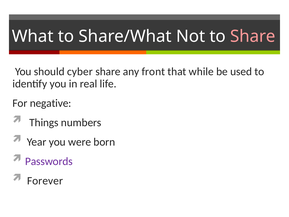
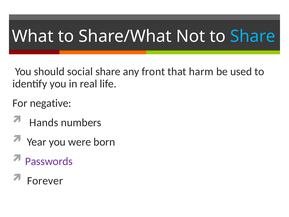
Share at (253, 36) colour: pink -> light blue
cyber: cyber -> social
while: while -> harm
Things: Things -> Hands
